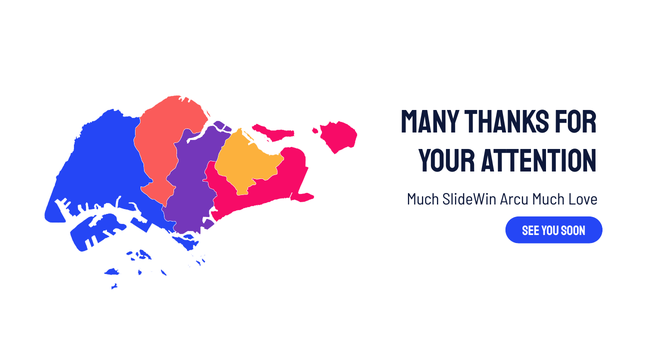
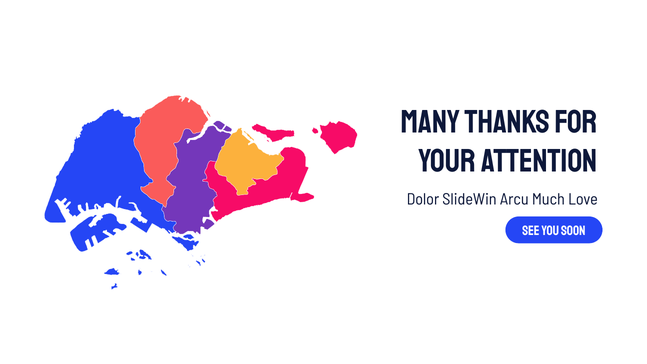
Much at (423, 199): Much -> Dolor
